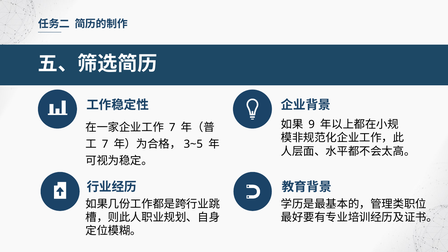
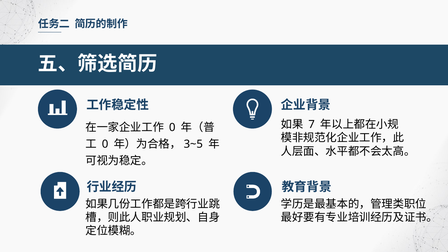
9: 9 -> 7
7 at (172, 128): 7 -> 0
7 at (105, 144): 7 -> 0
